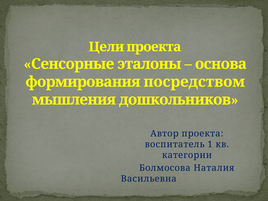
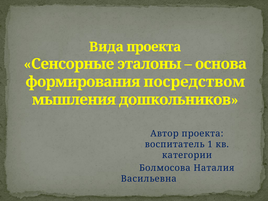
Цели: Цели -> Вида
